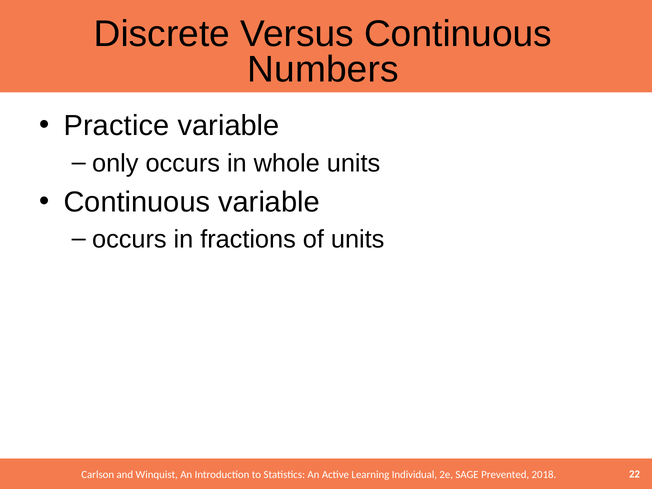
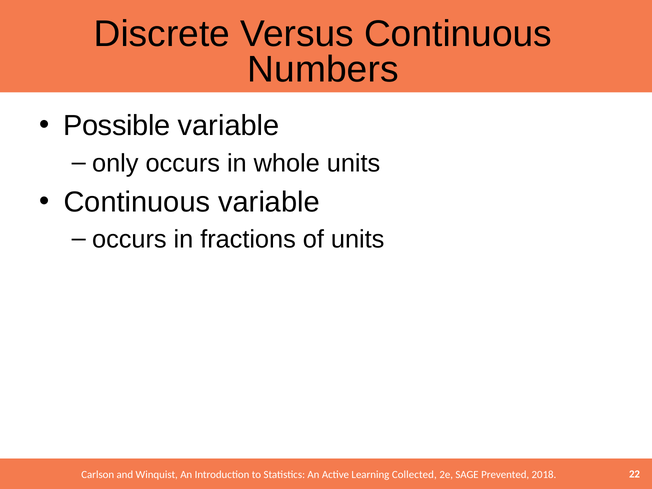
Practice: Practice -> Possible
Individual: Individual -> Collected
